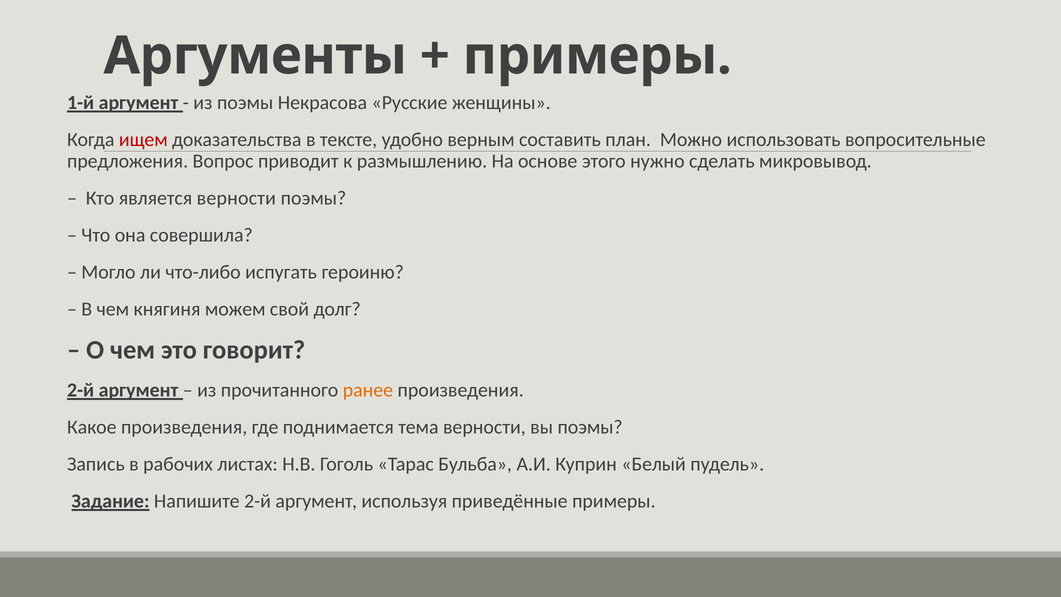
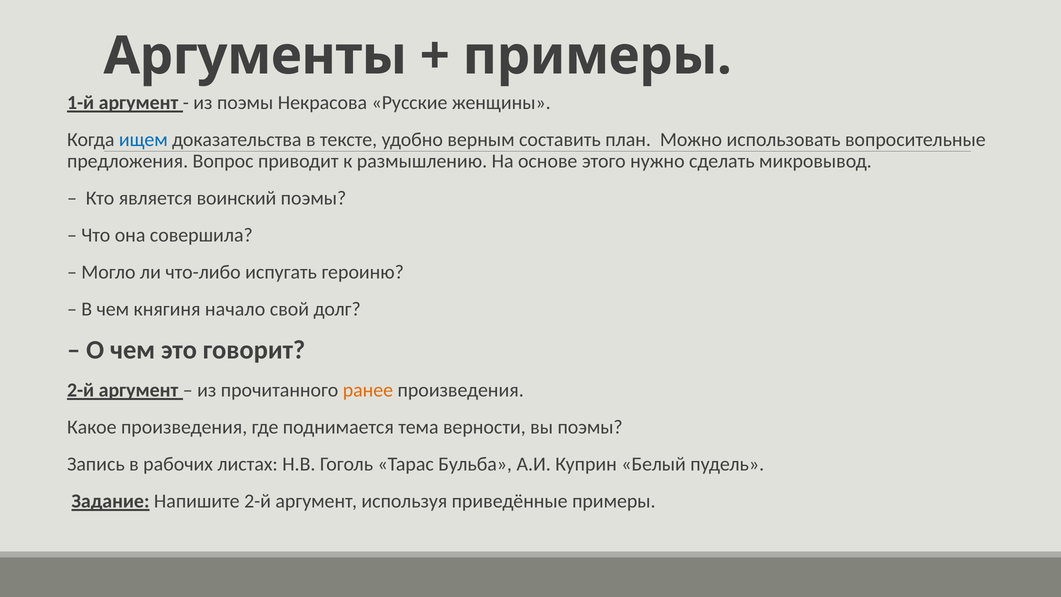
ищем colour: red -> blue
является верности: верности -> воинский
можем: можем -> начало
